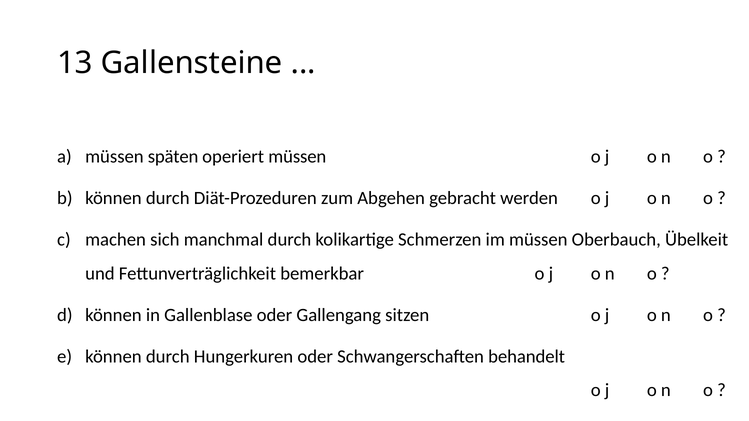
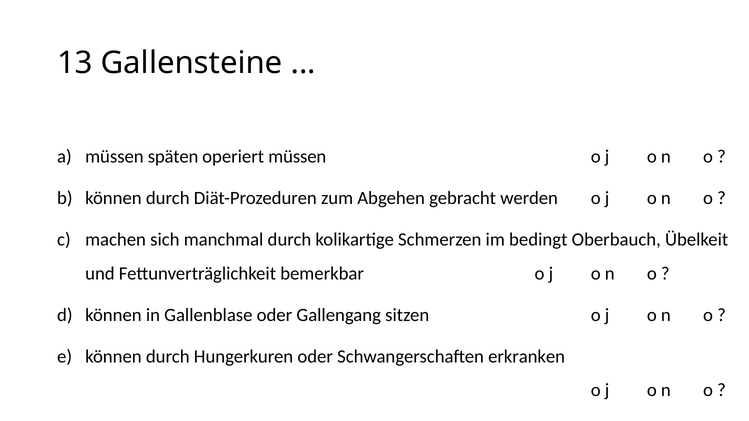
im müssen: müssen -> bedingt
behandelt: behandelt -> erkranken
